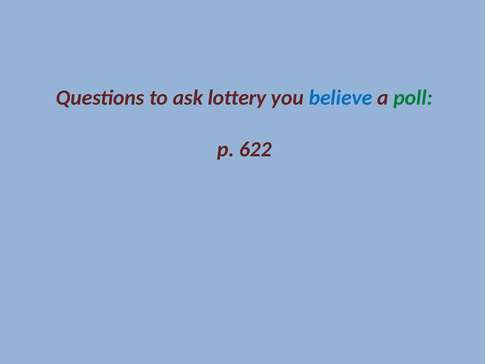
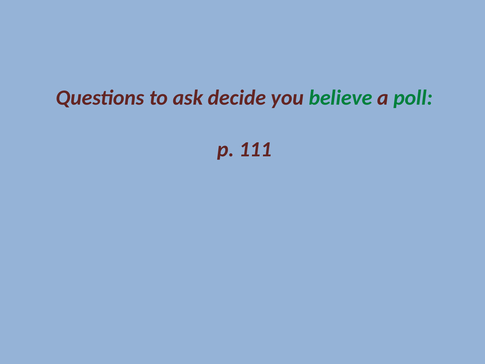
lottery: lottery -> decide
believe colour: blue -> green
622: 622 -> 111
